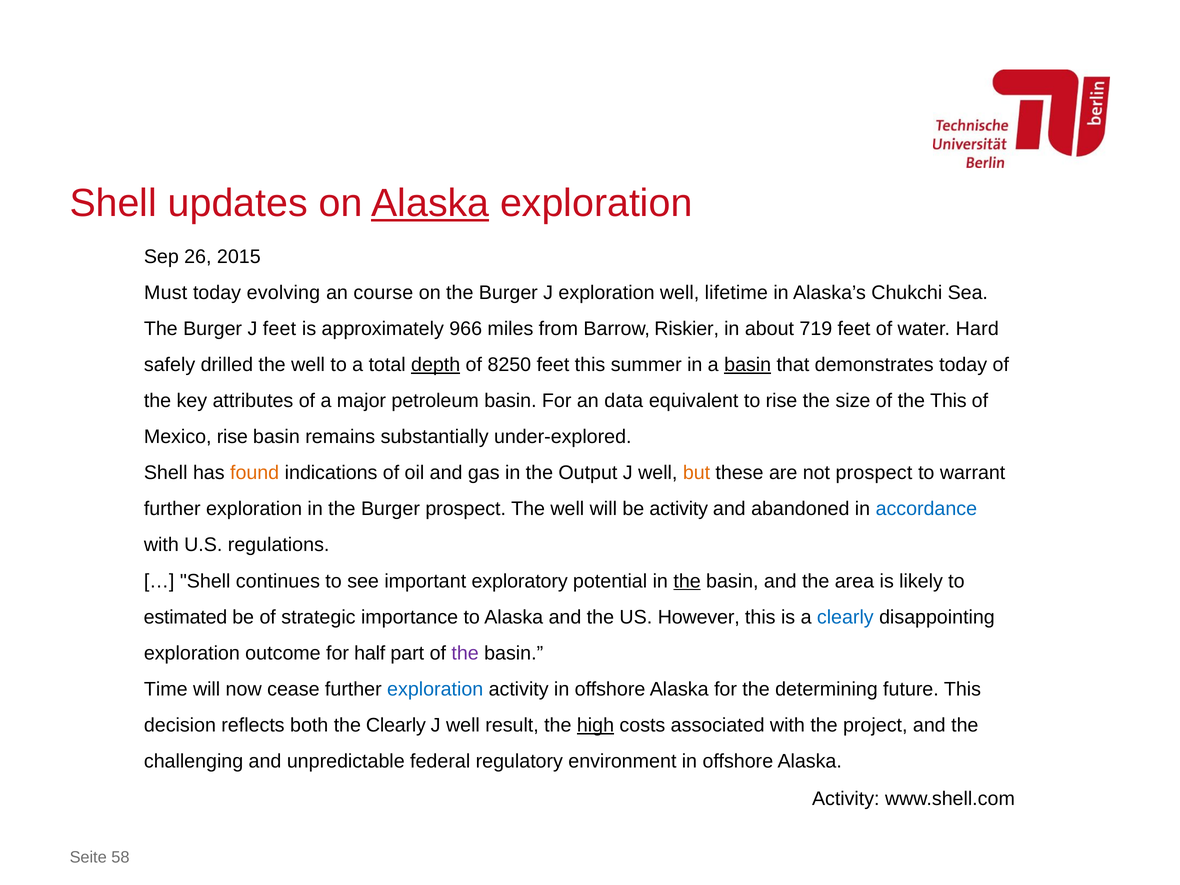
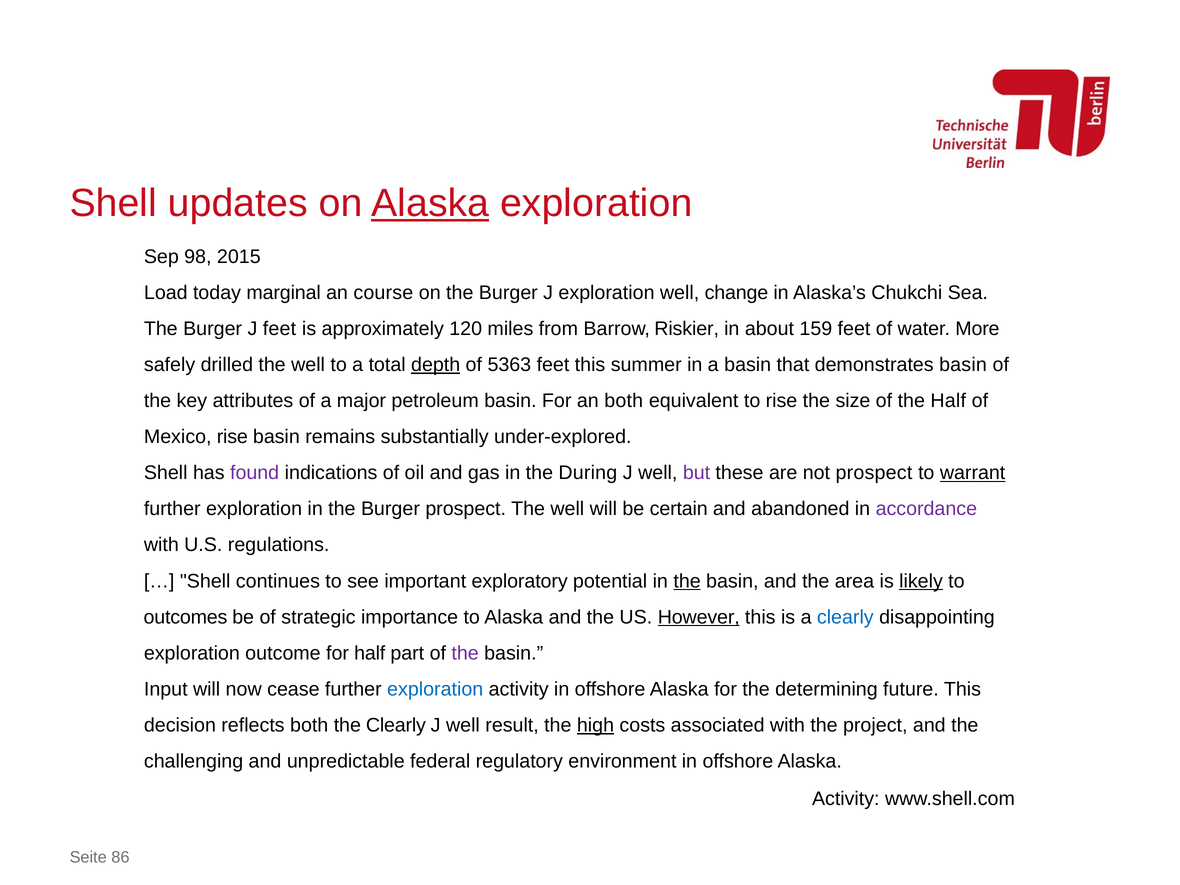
26: 26 -> 98
Must: Must -> Load
evolving: evolving -> marginal
lifetime: lifetime -> change
966: 966 -> 120
719: 719 -> 159
Hard: Hard -> More
8250: 8250 -> 5363
basin at (748, 365) underline: present -> none
demonstrates today: today -> basin
an data: data -> both
the This: This -> Half
found colour: orange -> purple
Output: Output -> During
but colour: orange -> purple
warrant underline: none -> present
be activity: activity -> certain
accordance colour: blue -> purple
likely underline: none -> present
estimated: estimated -> outcomes
However underline: none -> present
Time: Time -> Input
58: 58 -> 86
